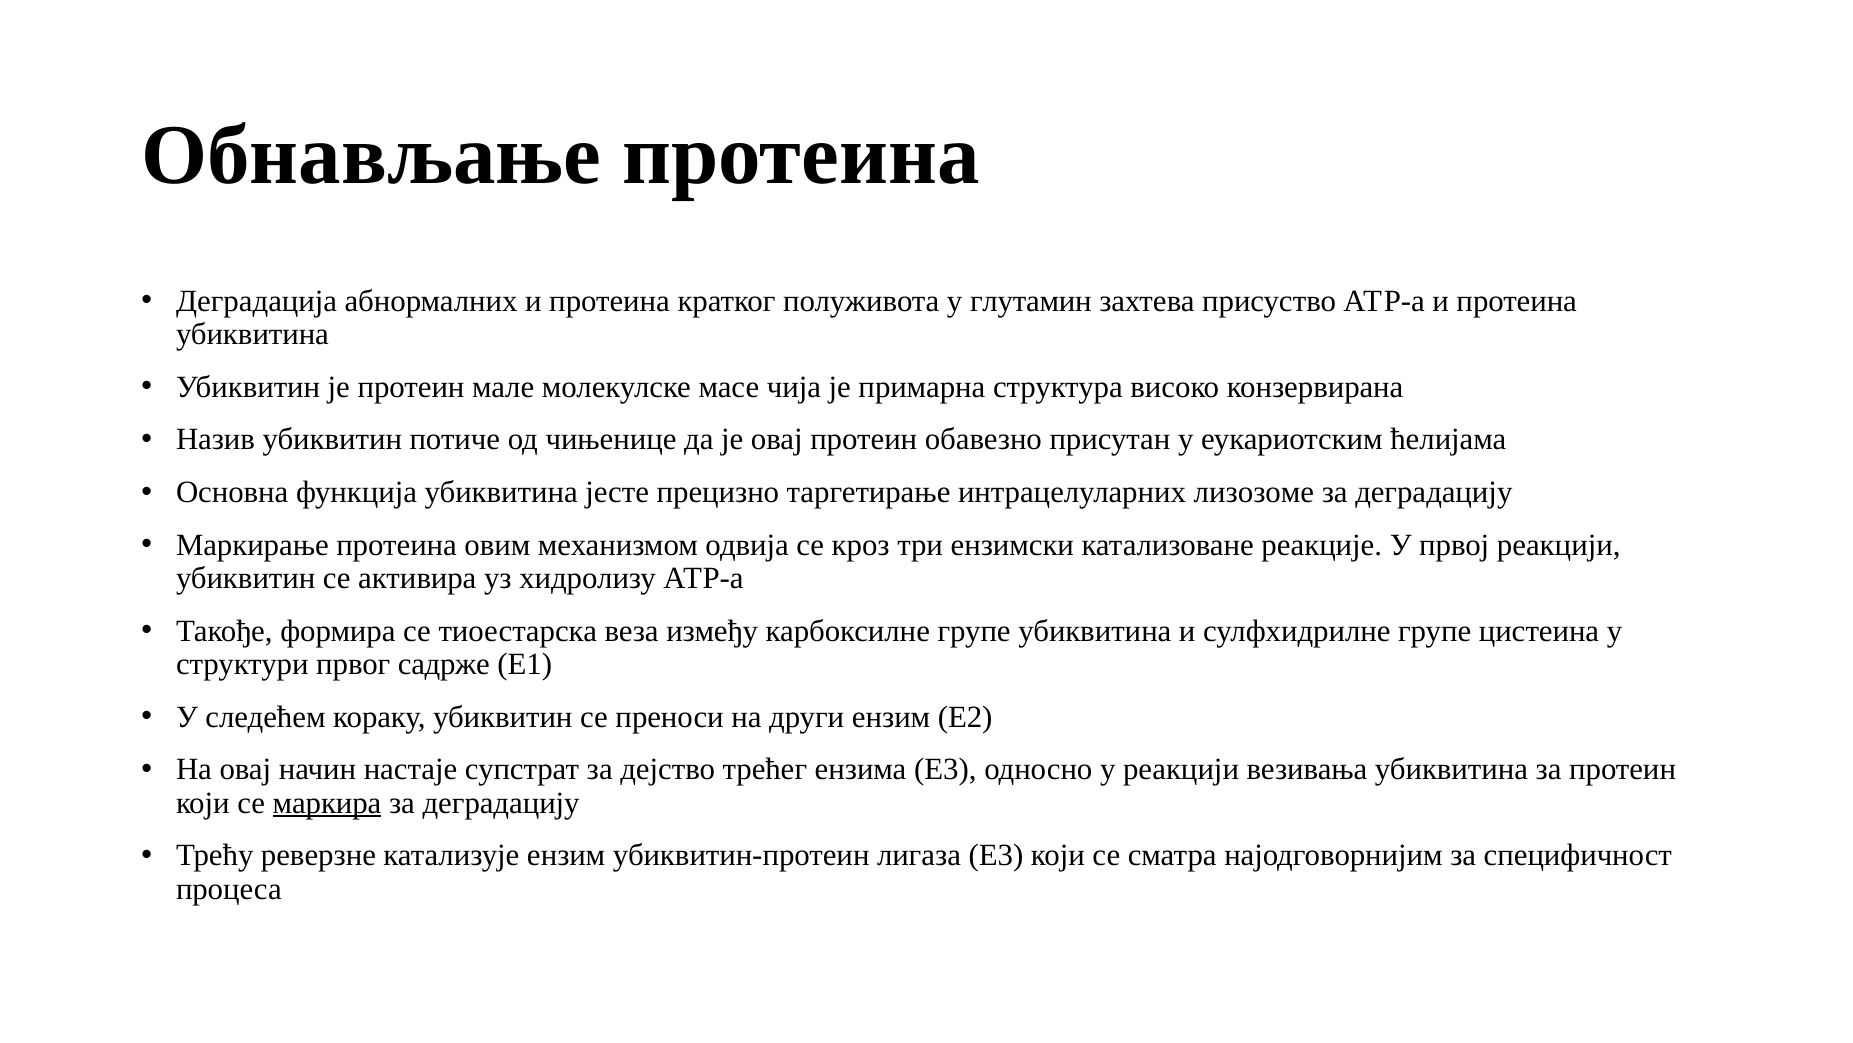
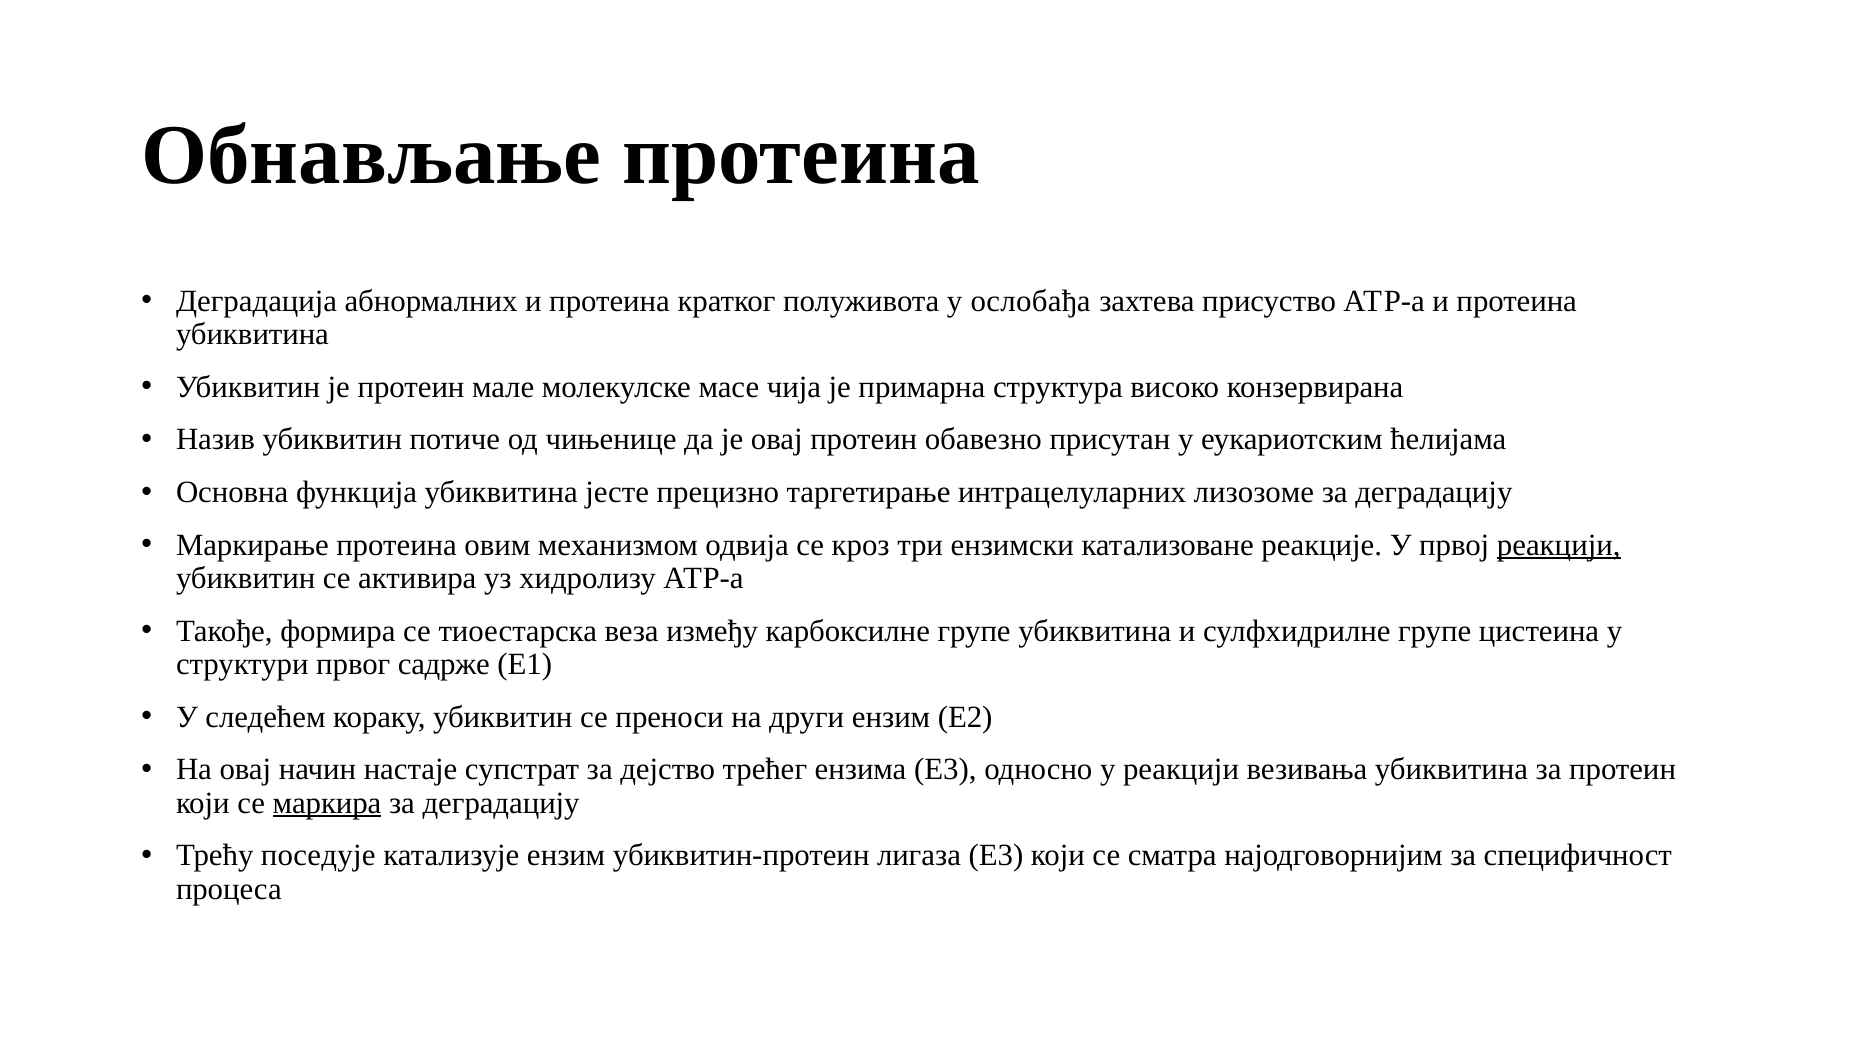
глутамин: глутамин -> ослобађа
реакцији at (1559, 545) underline: none -> present
реверзне: реверзне -> поседује
